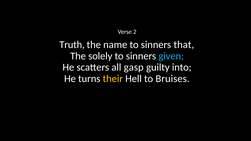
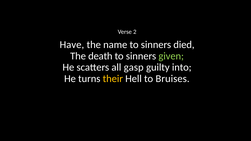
Truth: Truth -> Have
that: that -> died
solely: solely -> death
given colour: light blue -> light green
